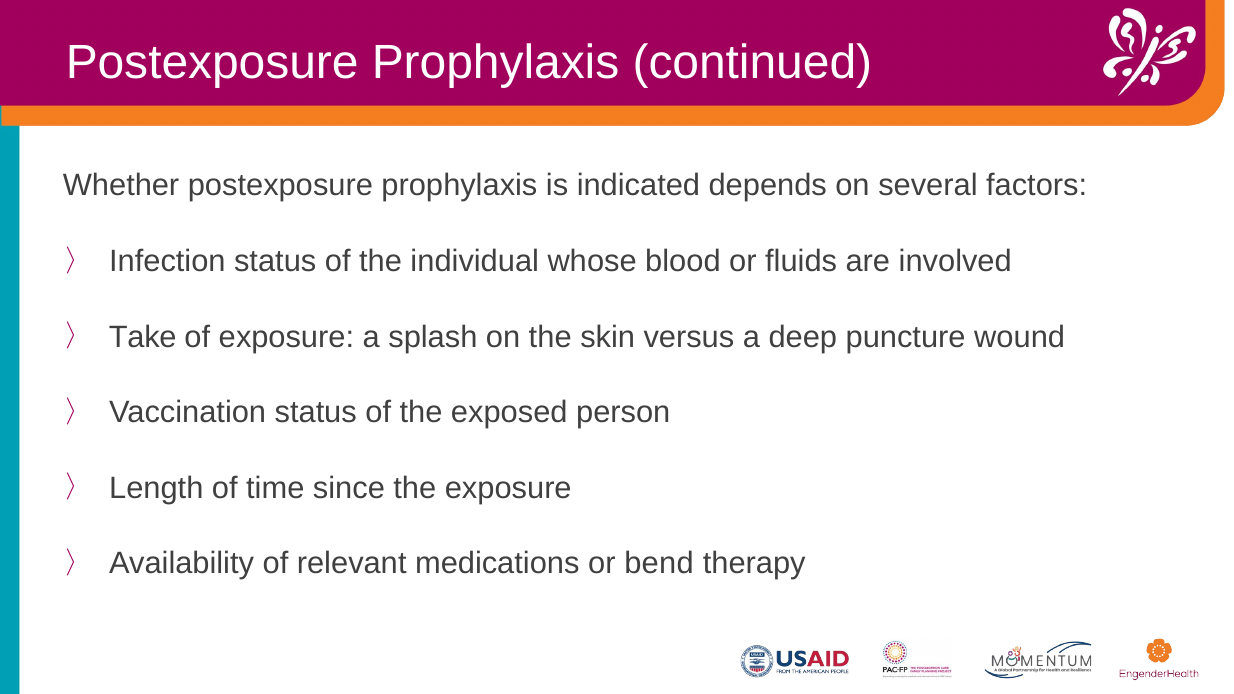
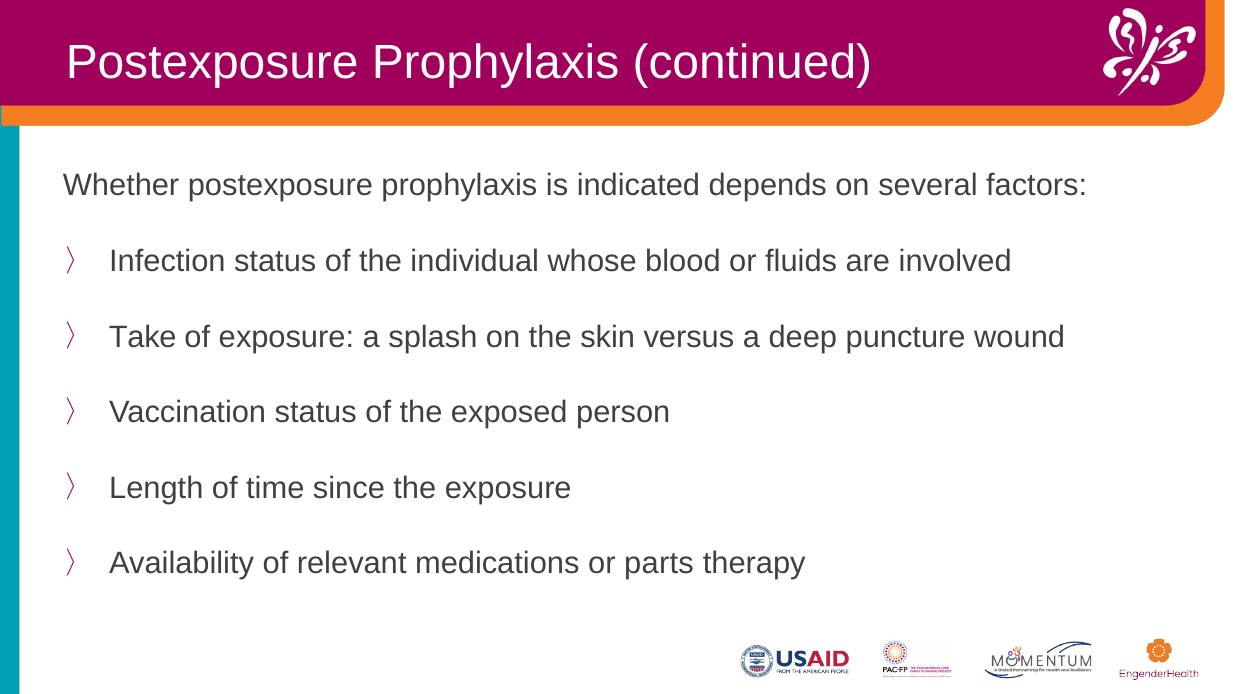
bend: bend -> parts
